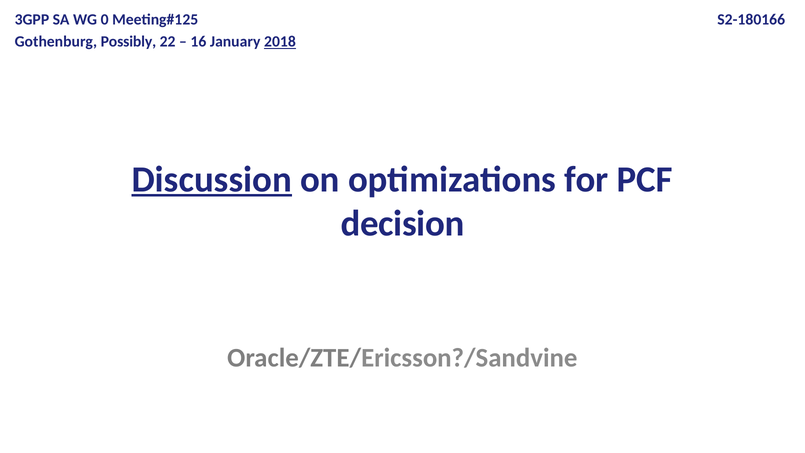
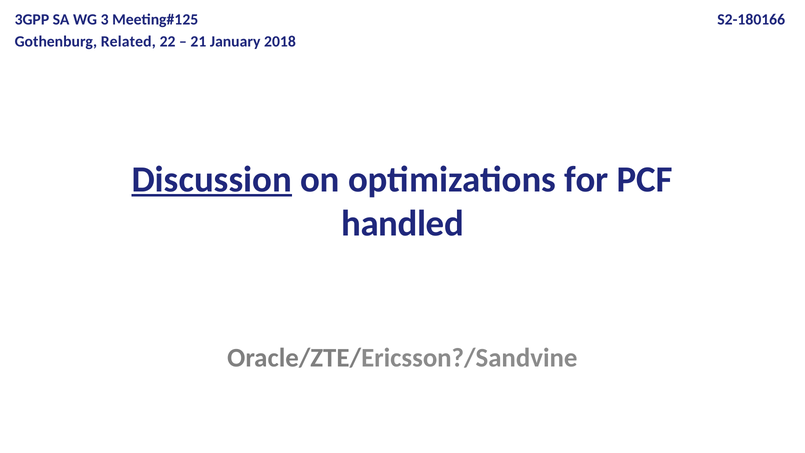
0: 0 -> 3
Possibly: Possibly -> Related
16: 16 -> 21
2018 underline: present -> none
decision: decision -> handled
